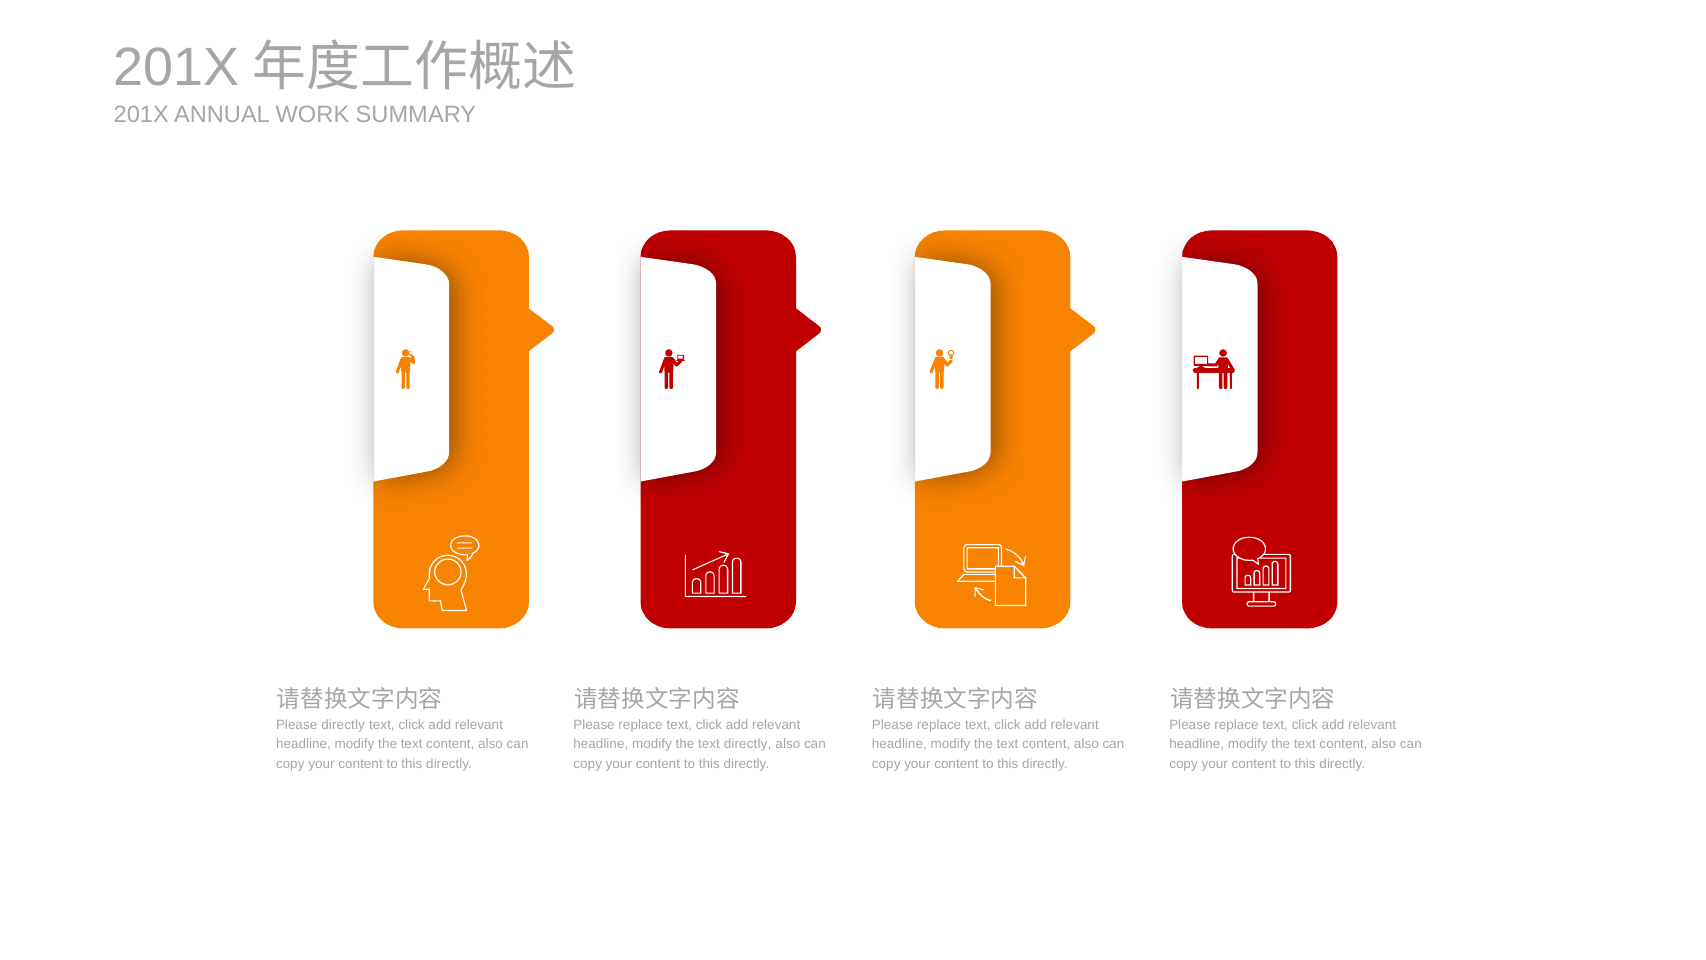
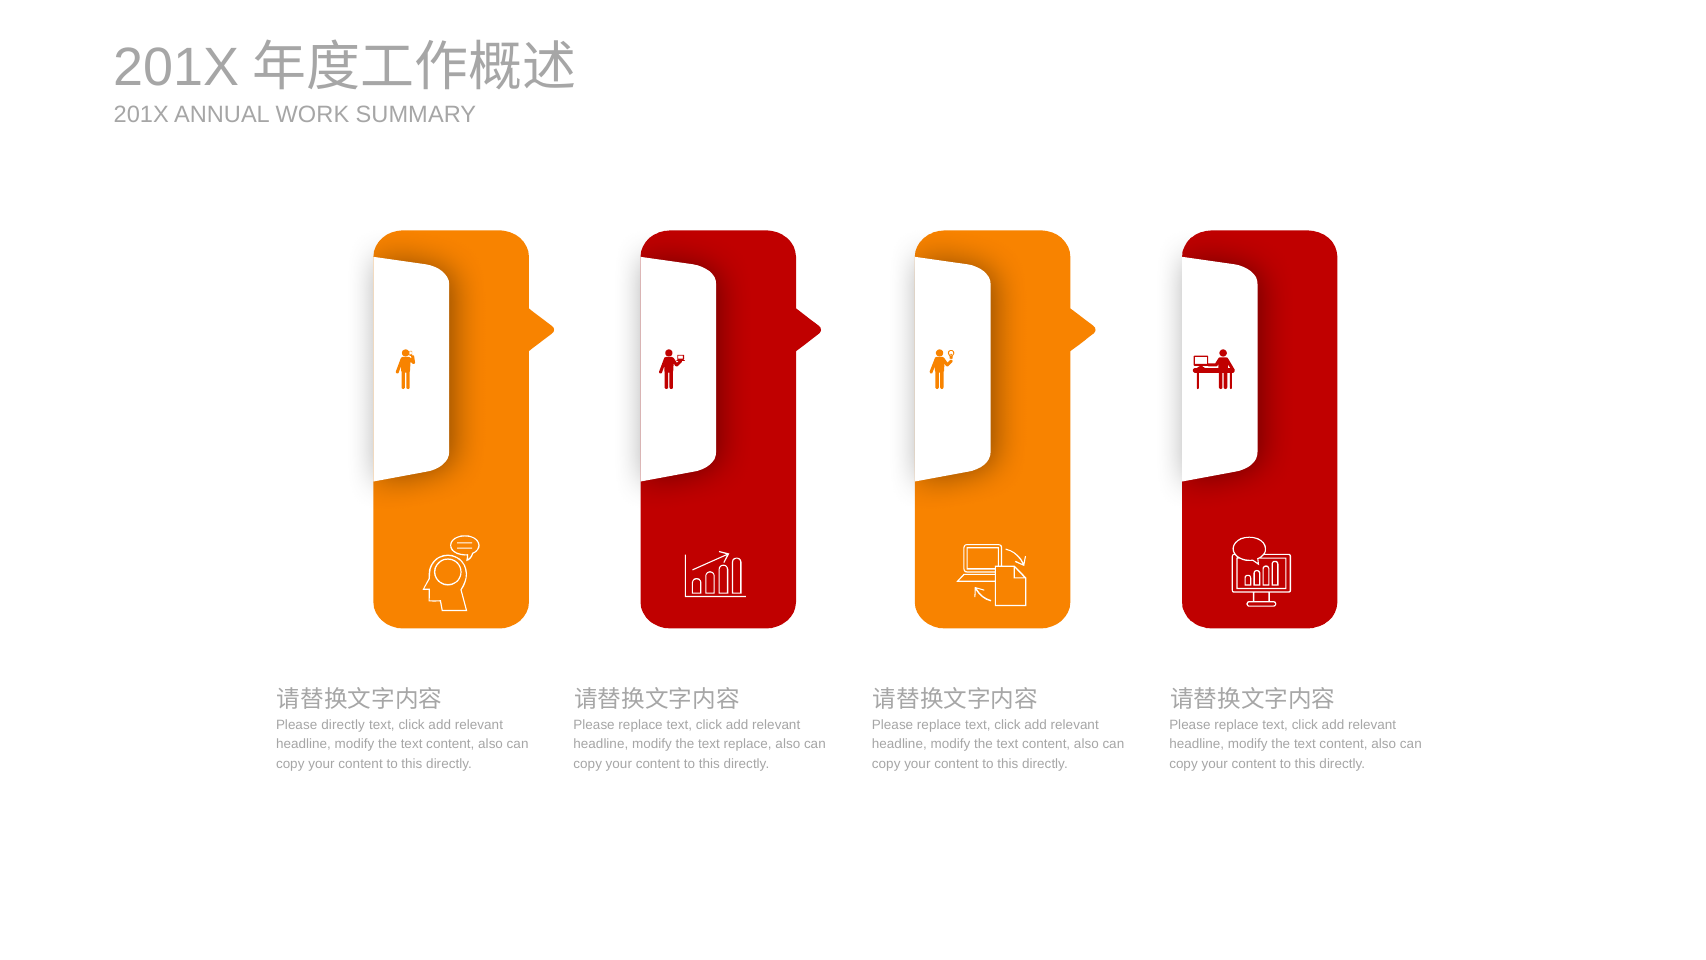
text directly: directly -> replace
